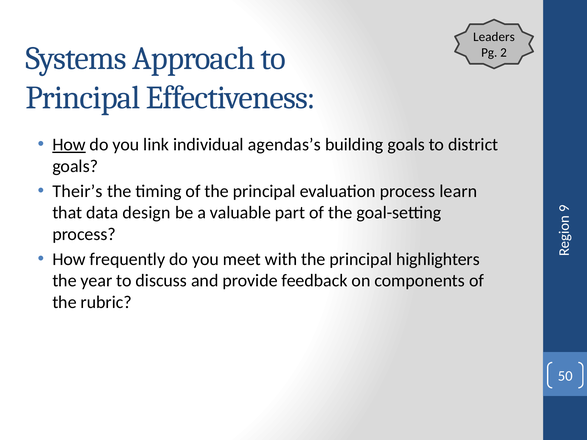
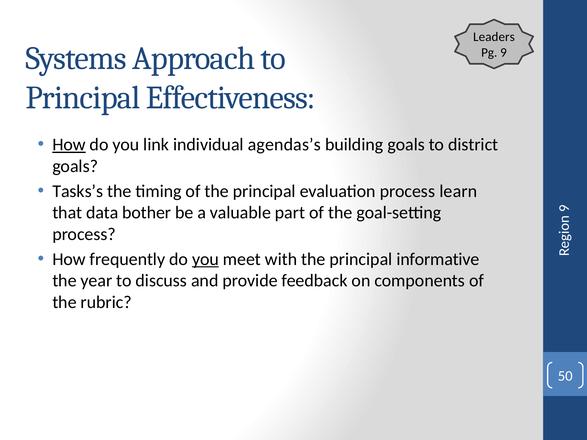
Pg 2: 2 -> 9
Their’s: Their’s -> Tasks’s
design: design -> bother
you at (205, 259) underline: none -> present
highlighters: highlighters -> informative
